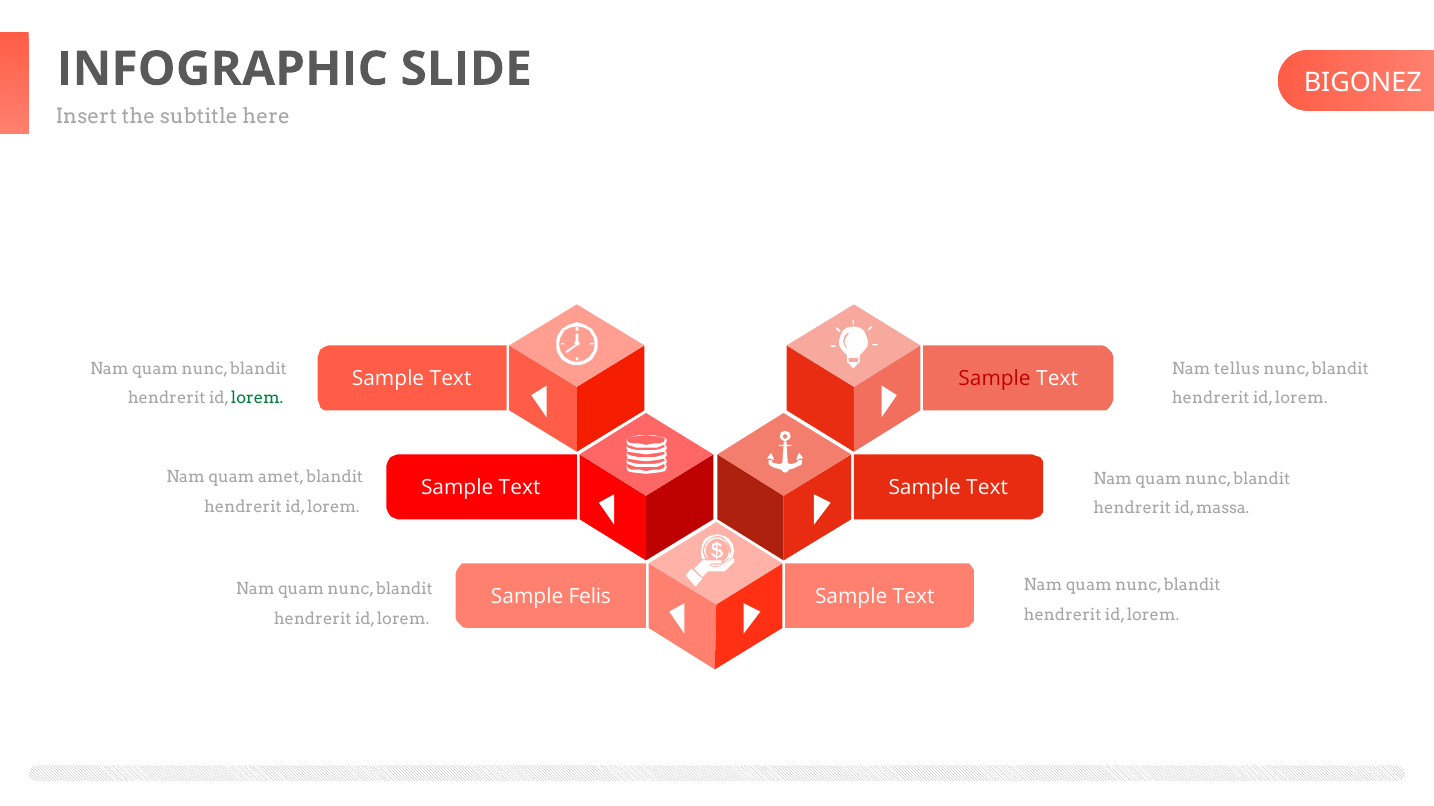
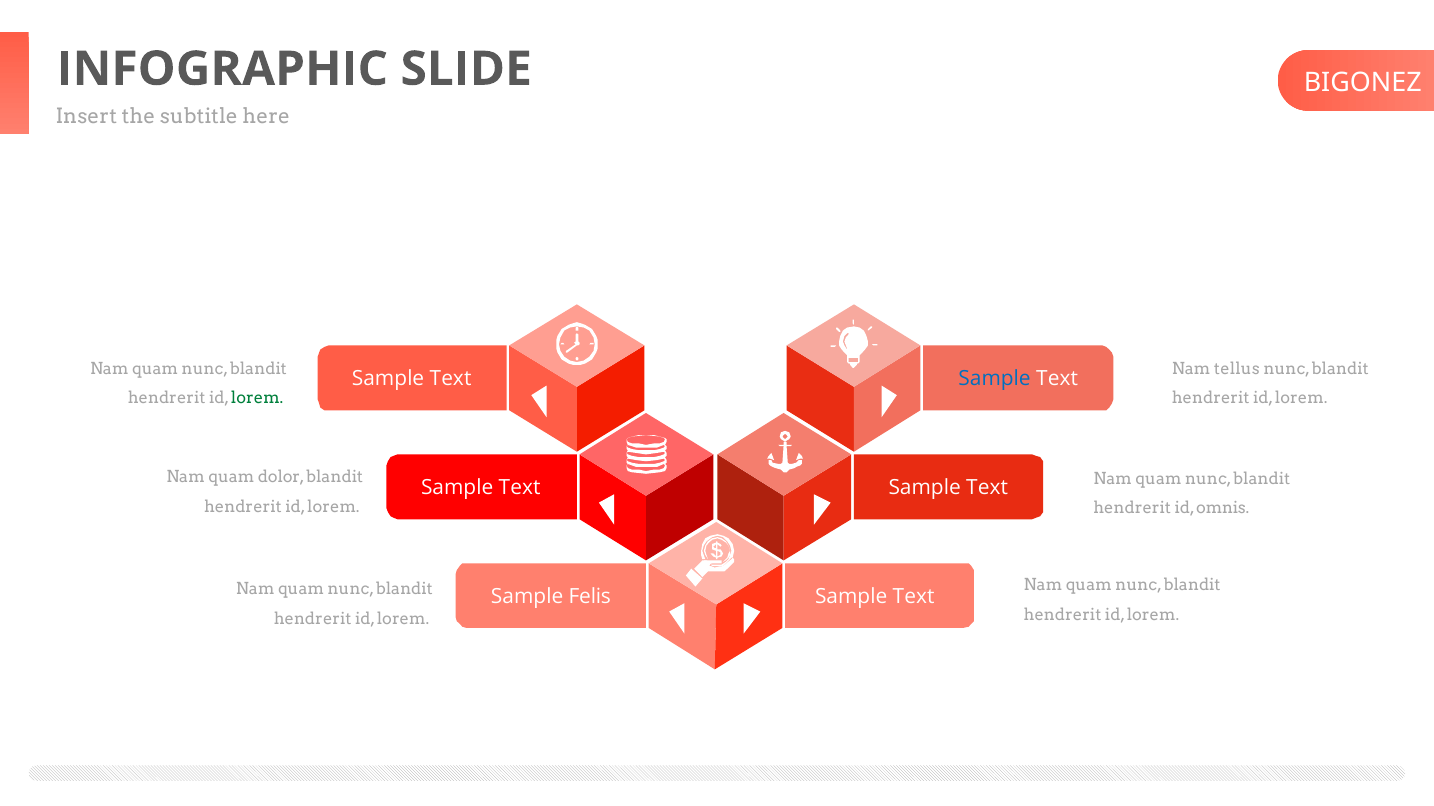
Sample at (995, 379) colour: red -> blue
amet: amet -> dolor
massa: massa -> omnis
